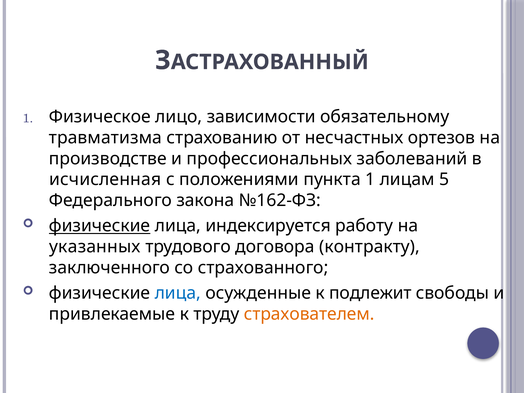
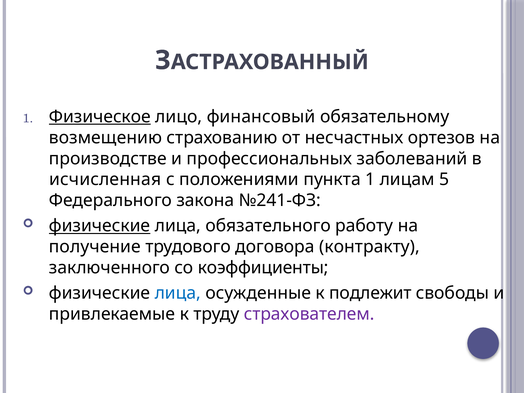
Физическое underline: none -> present
зависимости: зависимости -> финансовый
травматизма: травматизма -> возмещению
№162-ФЗ: №162-ФЗ -> №241-ФЗ
индексируется: индексируется -> обязательного
указанных: указанных -> получение
страхованного: страхованного -> коэффициенты
страхователем colour: orange -> purple
